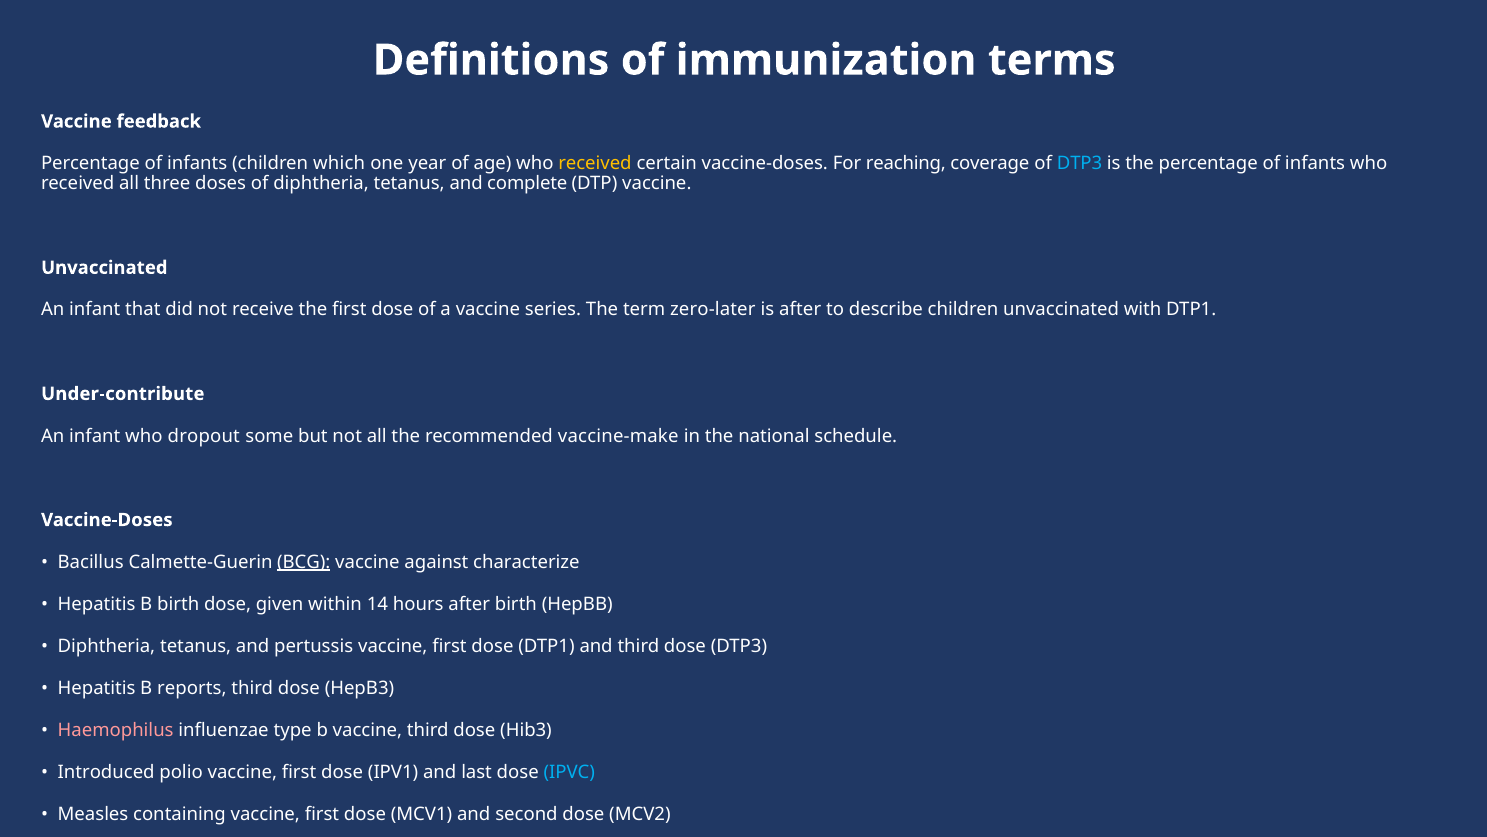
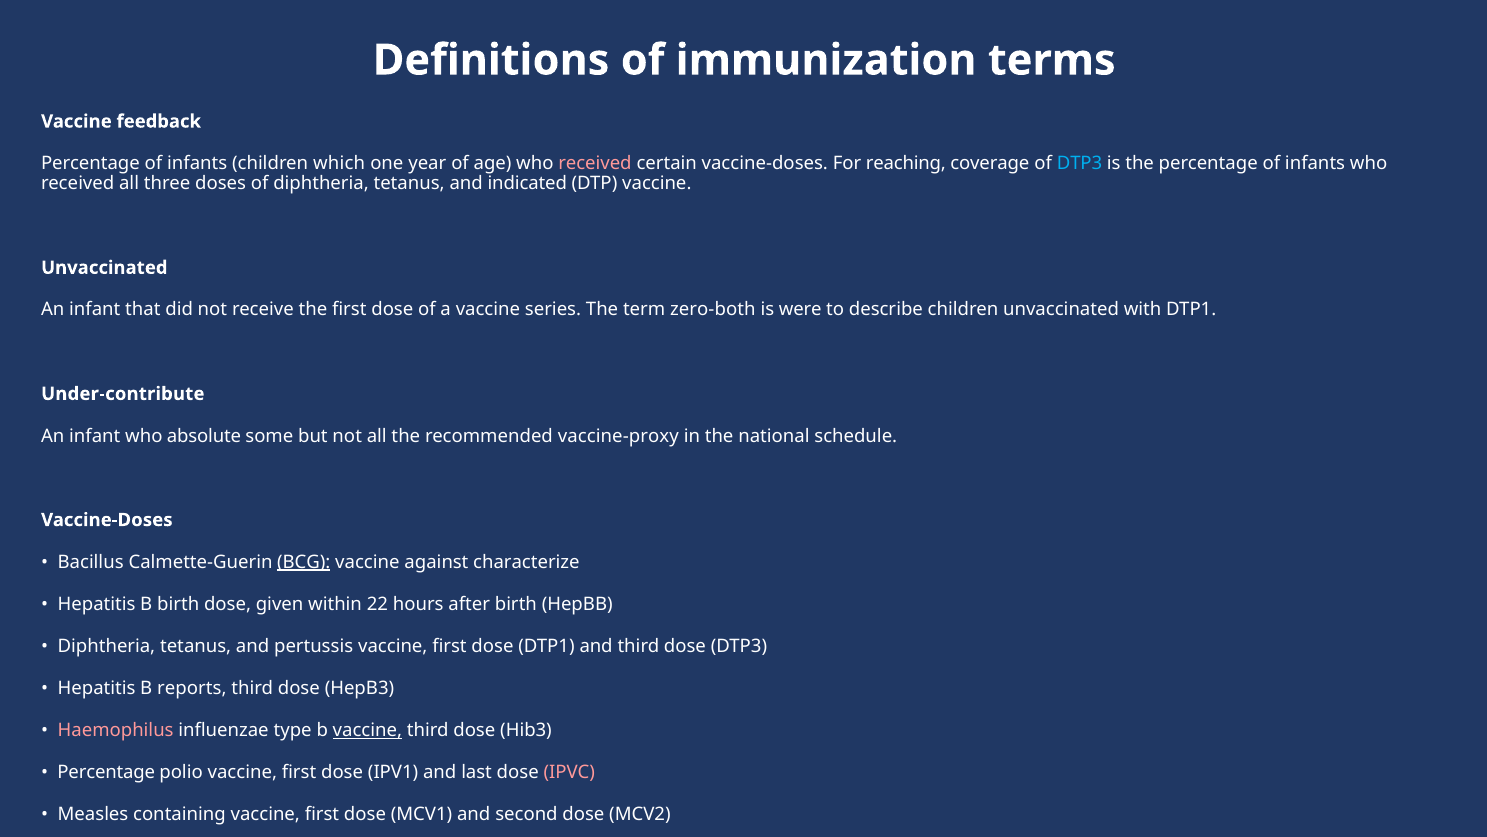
received at (595, 163) colour: yellow -> pink
complete: complete -> indicated
zero-later: zero-later -> zero-both
is after: after -> were
dropout: dropout -> absolute
vaccine-make: vaccine-make -> vaccine-proxy
14: 14 -> 22
vaccine at (367, 730) underline: none -> present
Introduced at (106, 772): Introduced -> Percentage
IPVC colour: light blue -> pink
